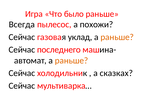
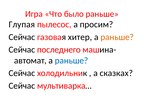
Всегда: Всегда -> Глупая
похожи: похожи -> просим
уклад: уклад -> хитер
раньше at (71, 60) colour: orange -> blue
